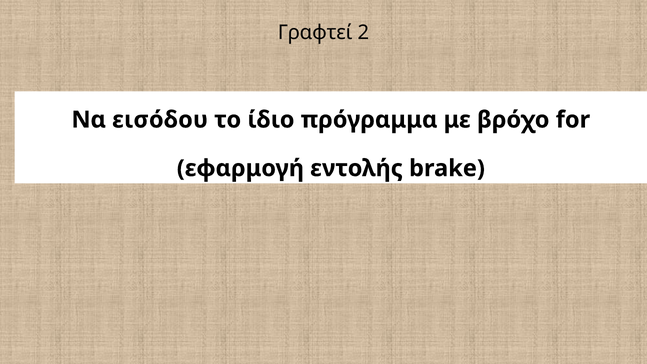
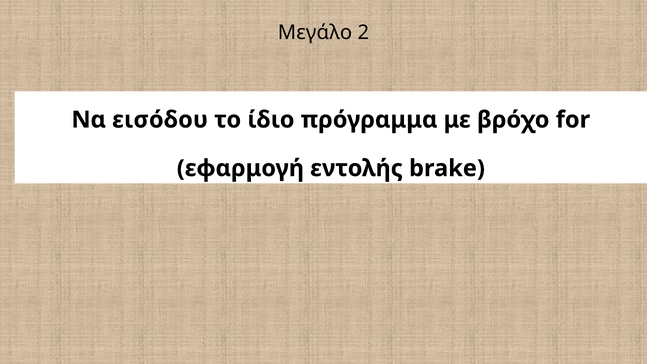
Γραφτεί: Γραφτεί -> Μεγάλο
